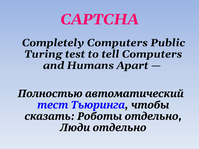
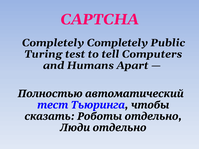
Completely Computers: Computers -> Completely
